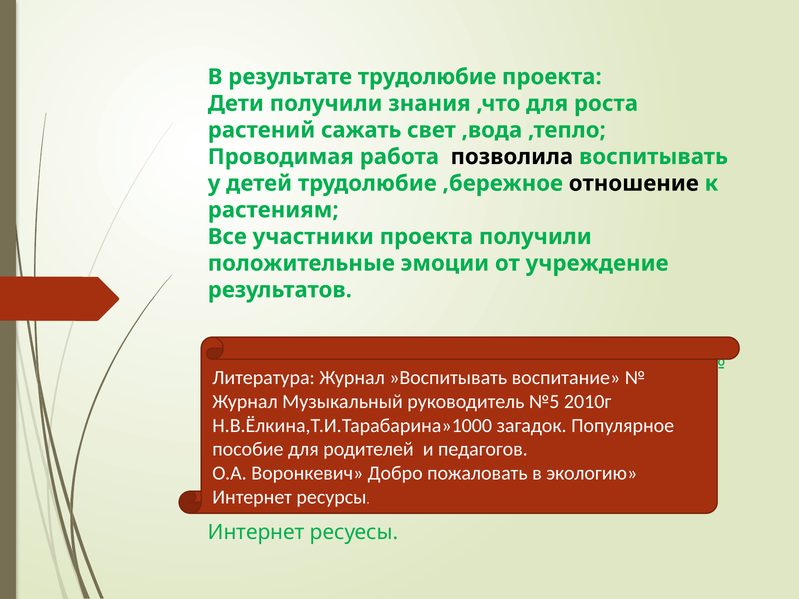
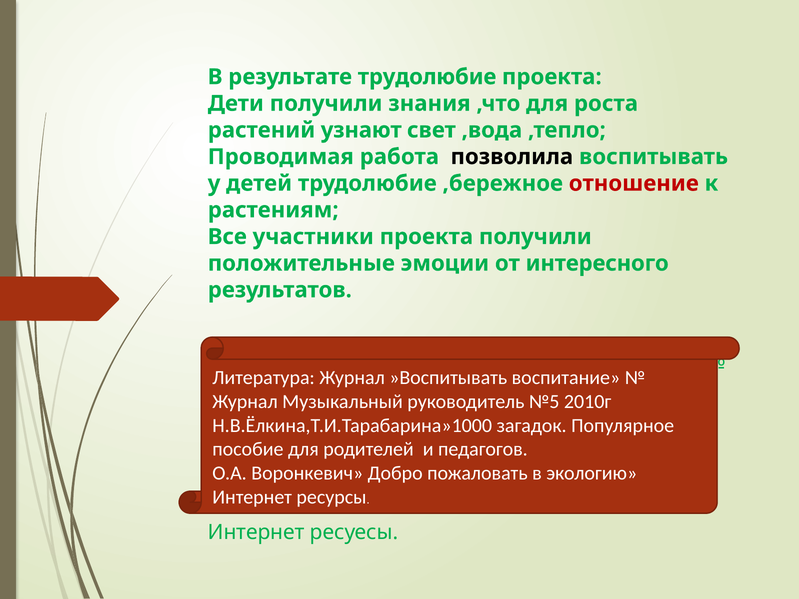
сажать: сажать -> узнают
отношение colour: black -> red
учреждение: учреждение -> интересного
